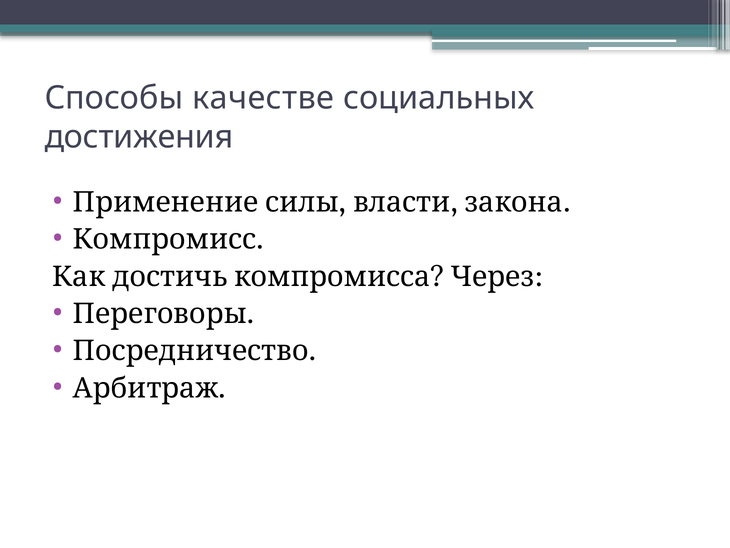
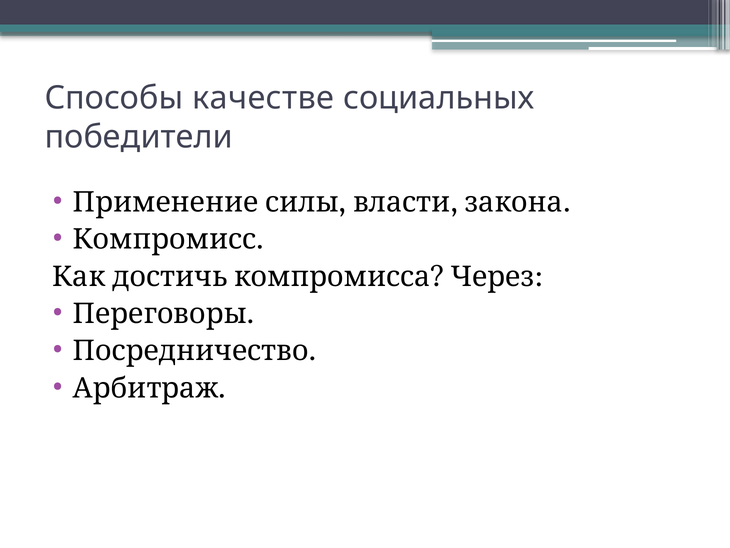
достижения: достижения -> победители
